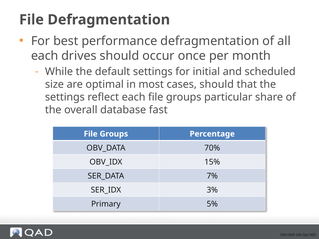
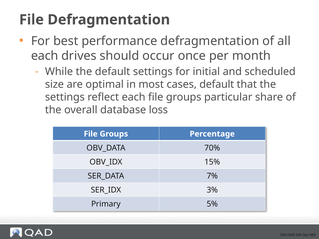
cases should: should -> default
fast: fast -> loss
